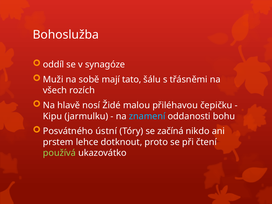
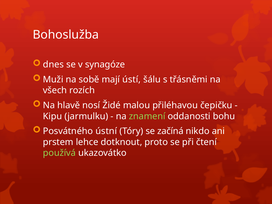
oddíl: oddíl -> dnes
tato: tato -> ústí
znamení colour: light blue -> light green
